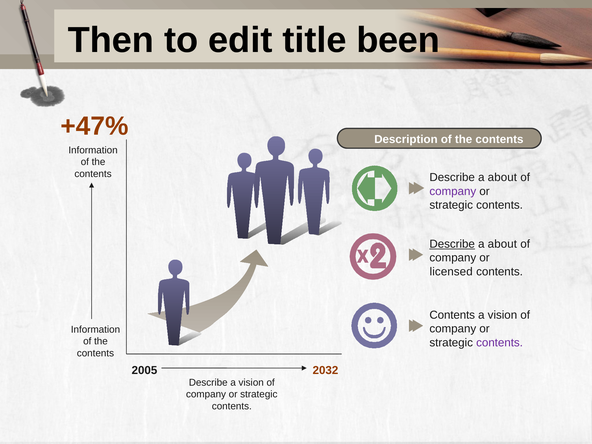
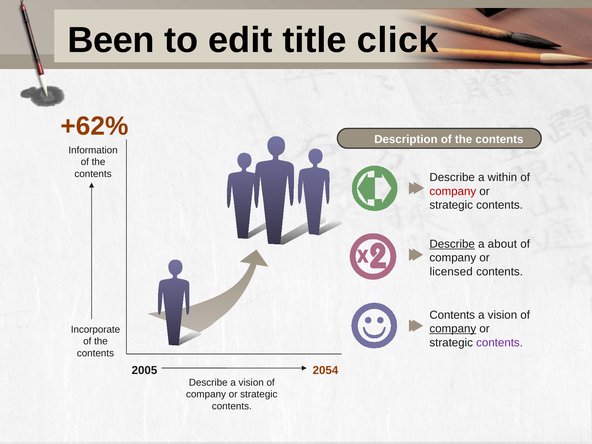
Then: Then -> Been
been: been -> click
+47%: +47% -> +62%
about at (502, 177): about -> within
company at (453, 191) colour: purple -> red
company at (453, 329) underline: none -> present
Information at (95, 330): Information -> Incorporate
2032: 2032 -> 2054
